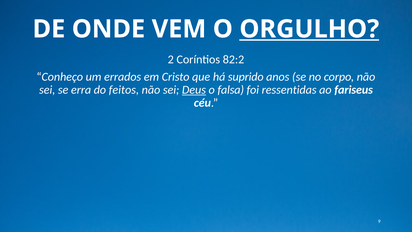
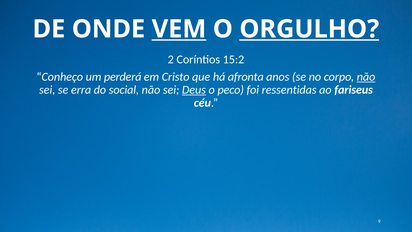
VEM underline: none -> present
82:2: 82:2 -> 15:2
errados: errados -> perderá
suprido: suprido -> afronta
não at (366, 77) underline: none -> present
feitos: feitos -> social
falsa: falsa -> peco
